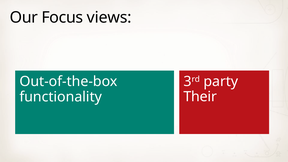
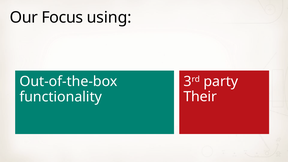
views: views -> using
